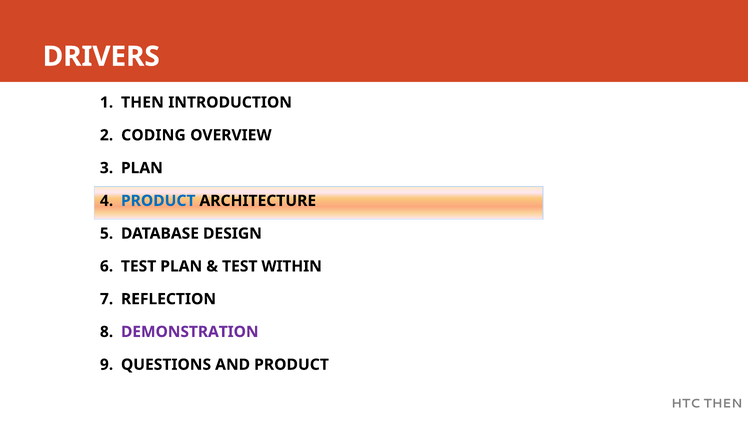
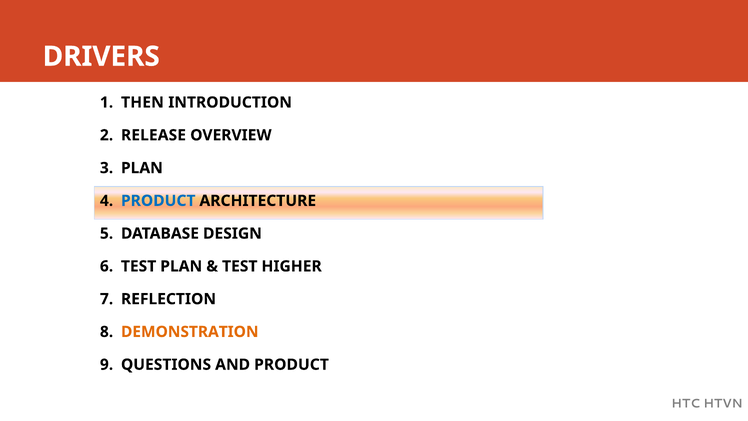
CODING: CODING -> RELEASE
WITHIN: WITHIN -> HIGHER
DEMONSTRATION colour: purple -> orange
HTC THEN: THEN -> HTVN
